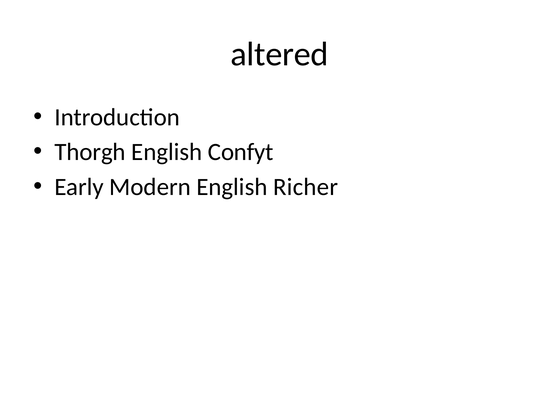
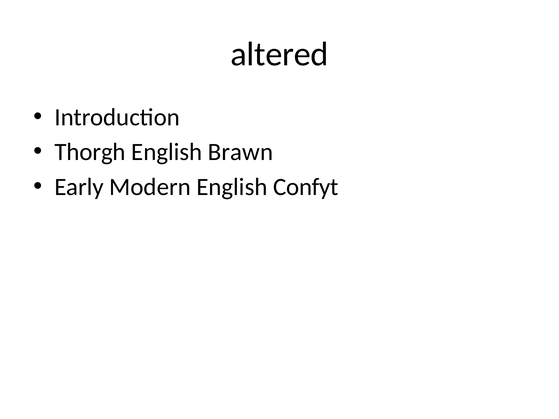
Confyt: Confyt -> Brawn
Richer: Richer -> Confyt
